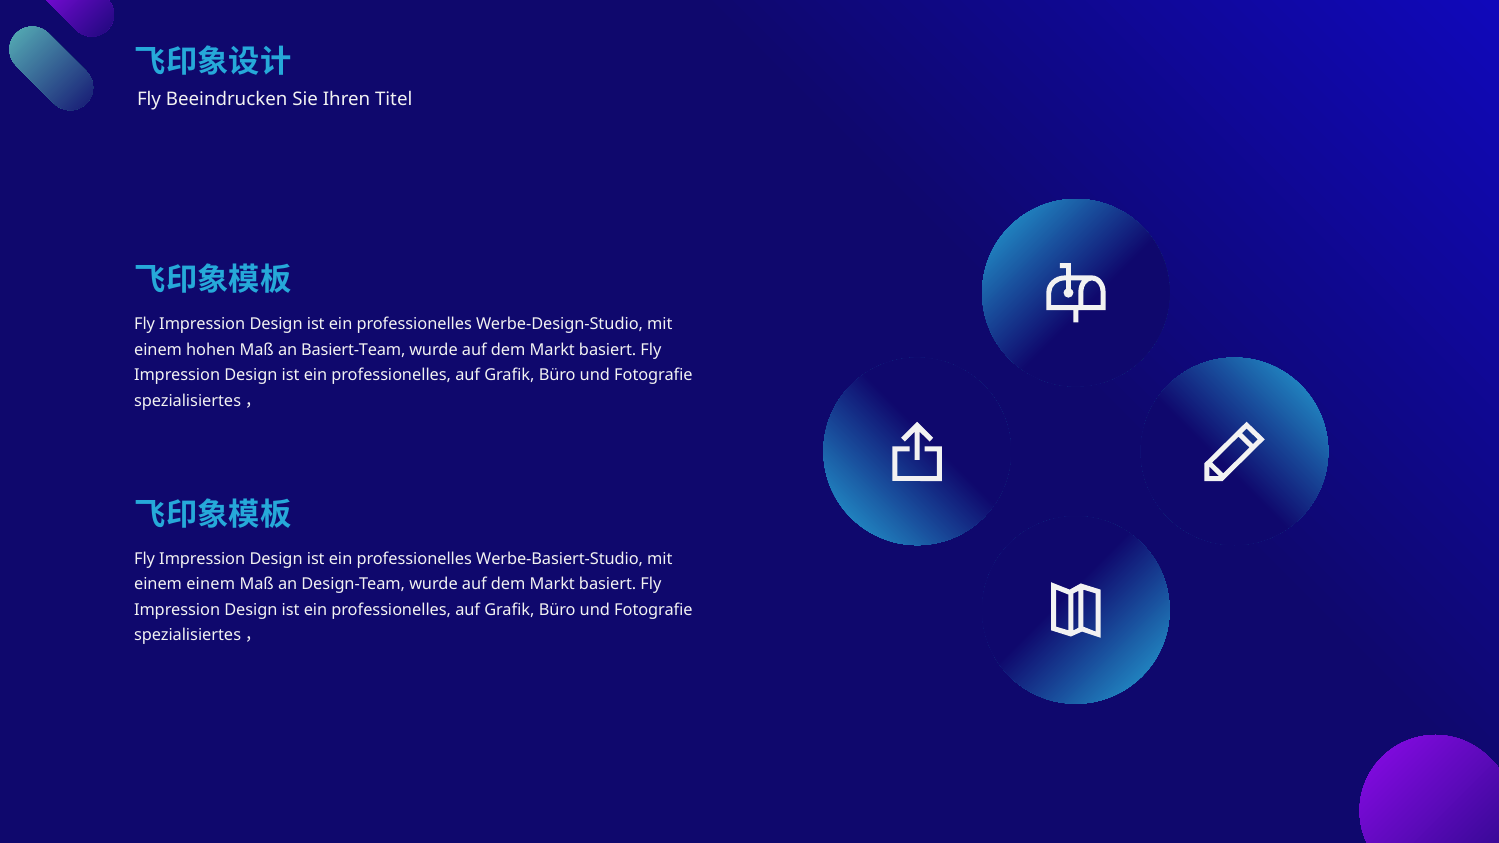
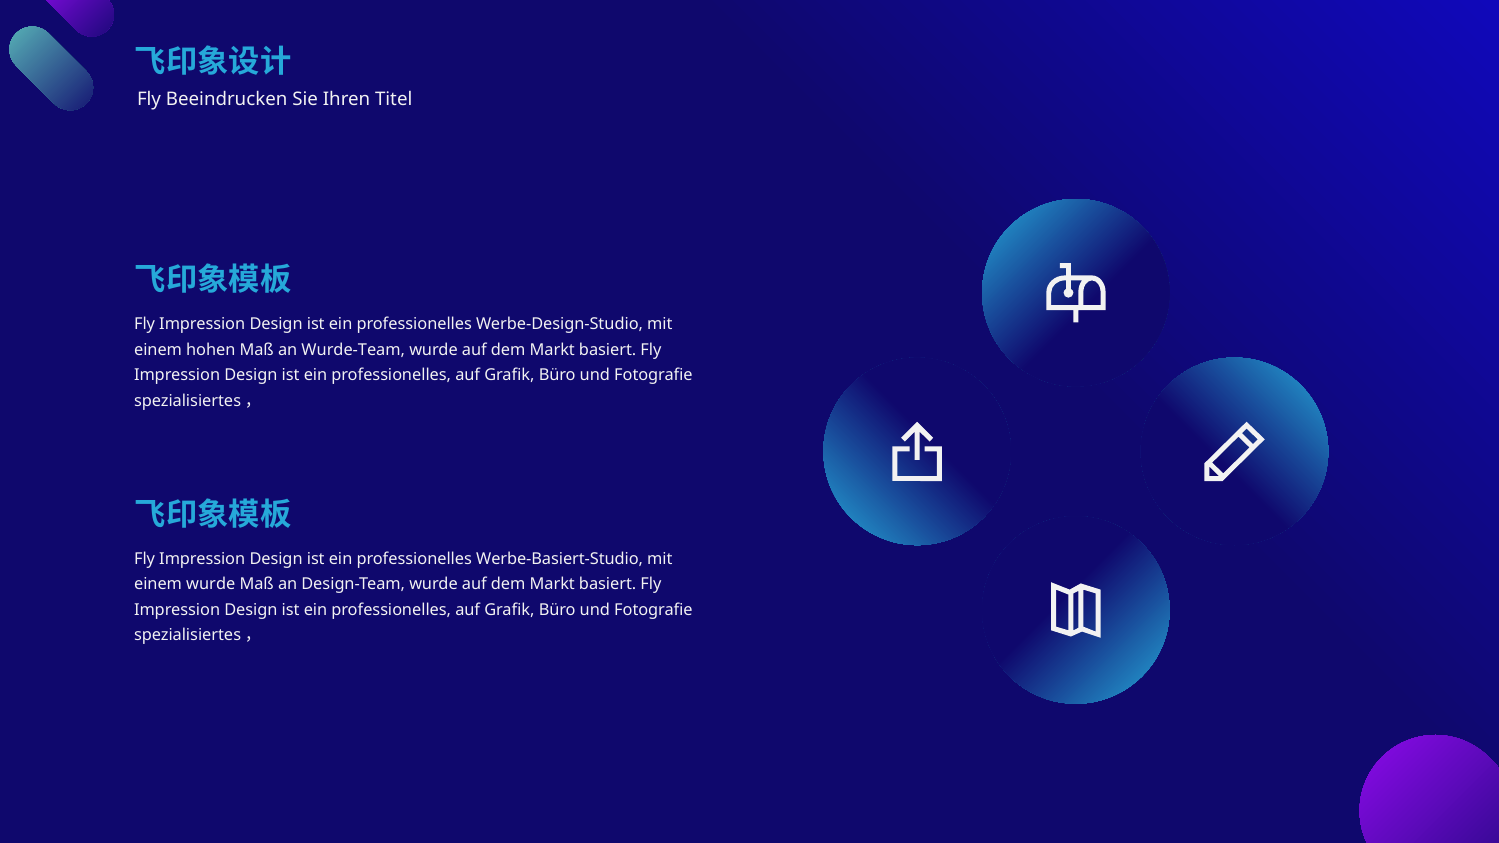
Basiert-Team: Basiert-Team -> Wurde-Team
einem einem: einem -> wurde
